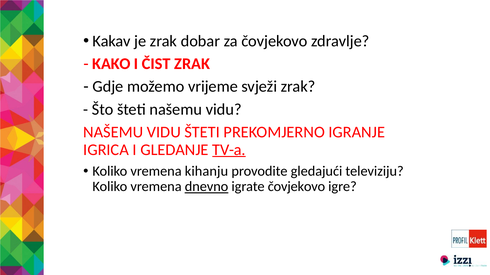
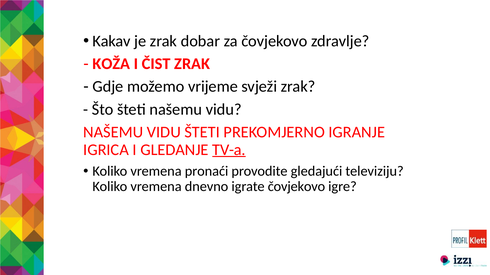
KAKO: KAKO -> KOŽA
kihanju: kihanju -> pronaći
dnevno underline: present -> none
